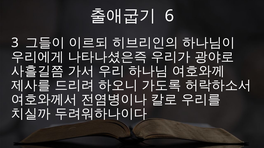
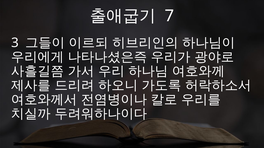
6: 6 -> 7
